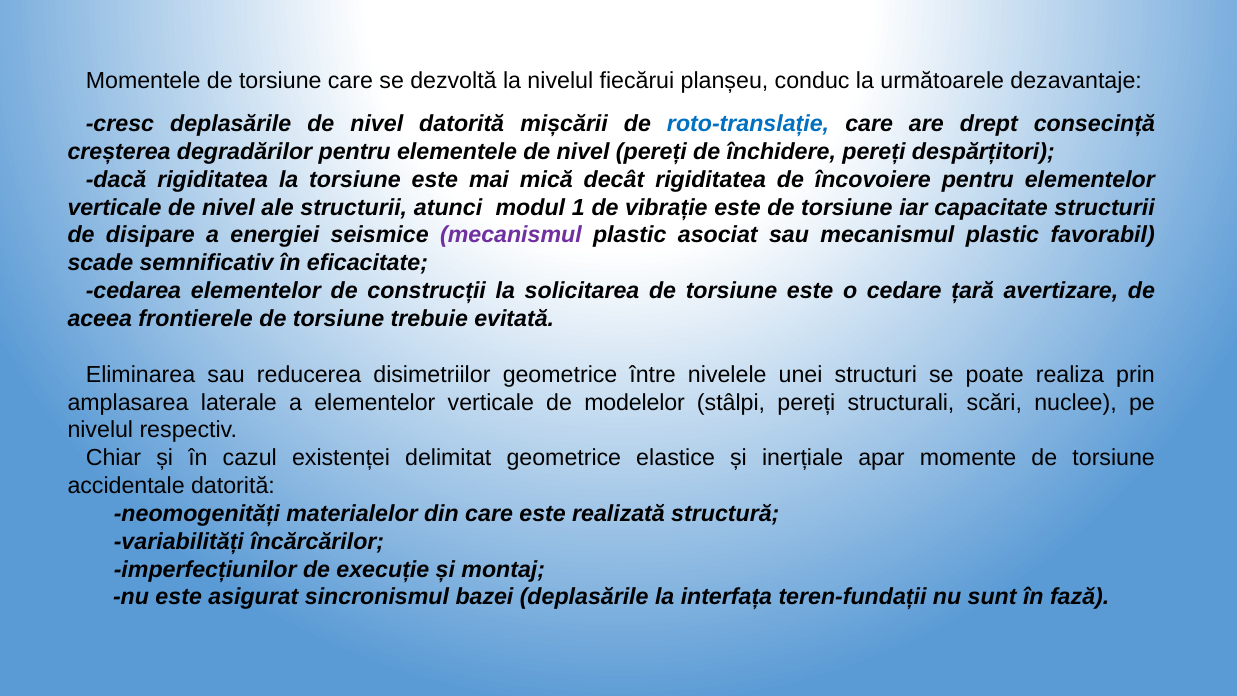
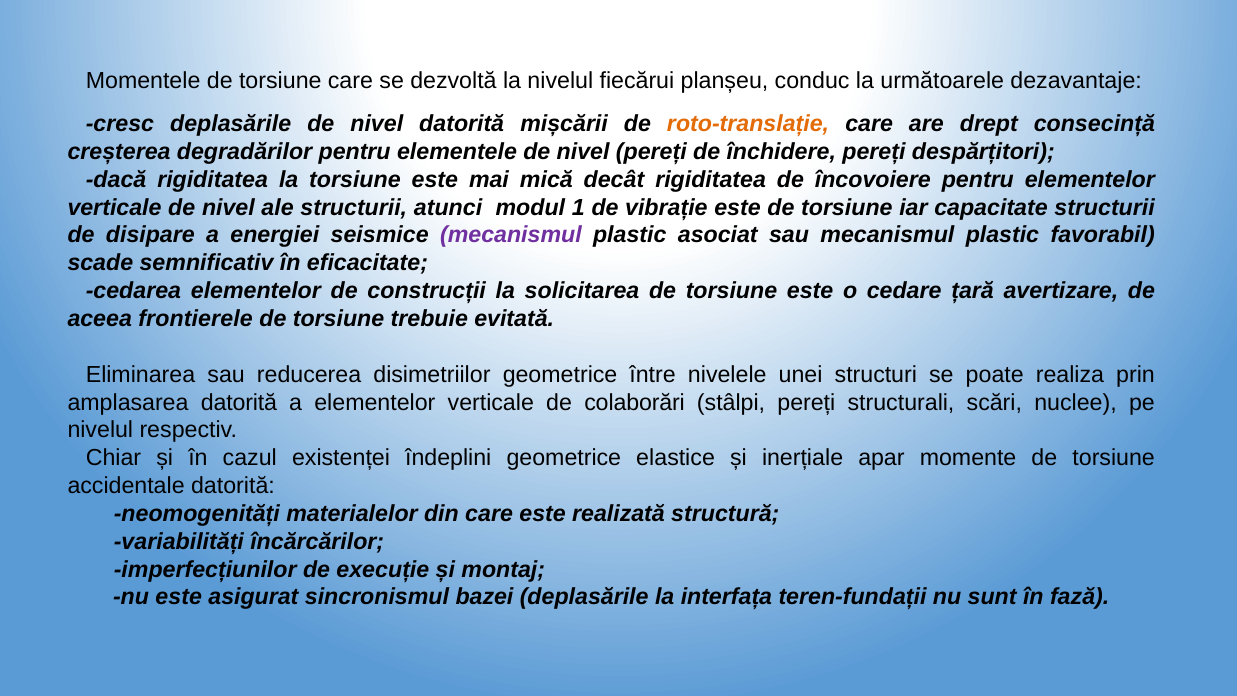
roto-translație colour: blue -> orange
amplasarea laterale: laterale -> datorită
modelelor: modelelor -> colaborări
delimitat: delimitat -> îndeplini
